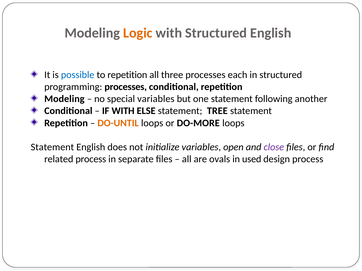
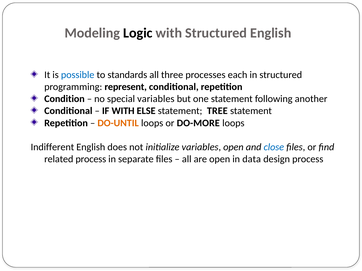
Logic colour: orange -> black
to repetition: repetition -> standards
programming processes: processes -> represent
Modeling at (64, 99): Modeling -> Condition
Statement at (52, 147): Statement -> Indifferent
close colour: purple -> blue
are ovals: ovals -> open
used: used -> data
